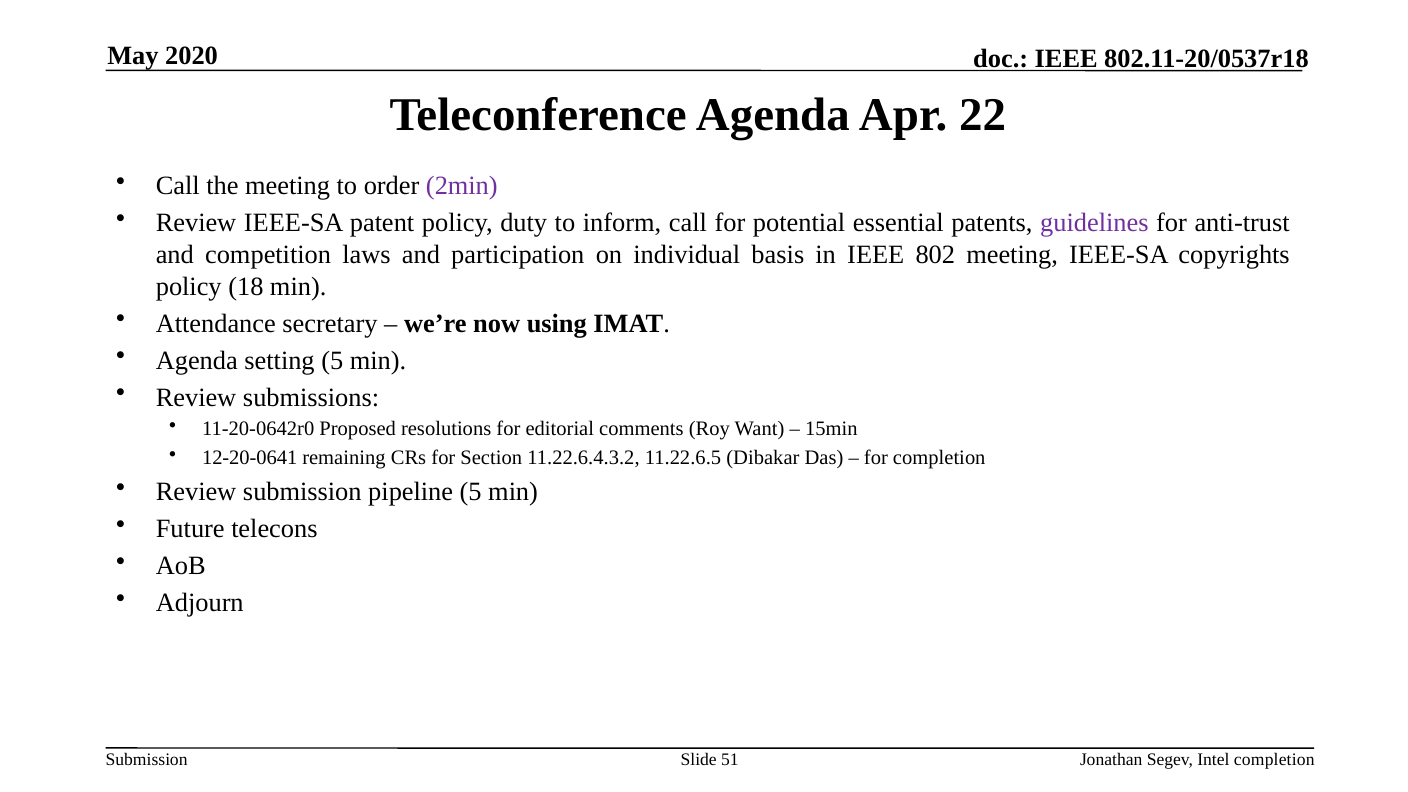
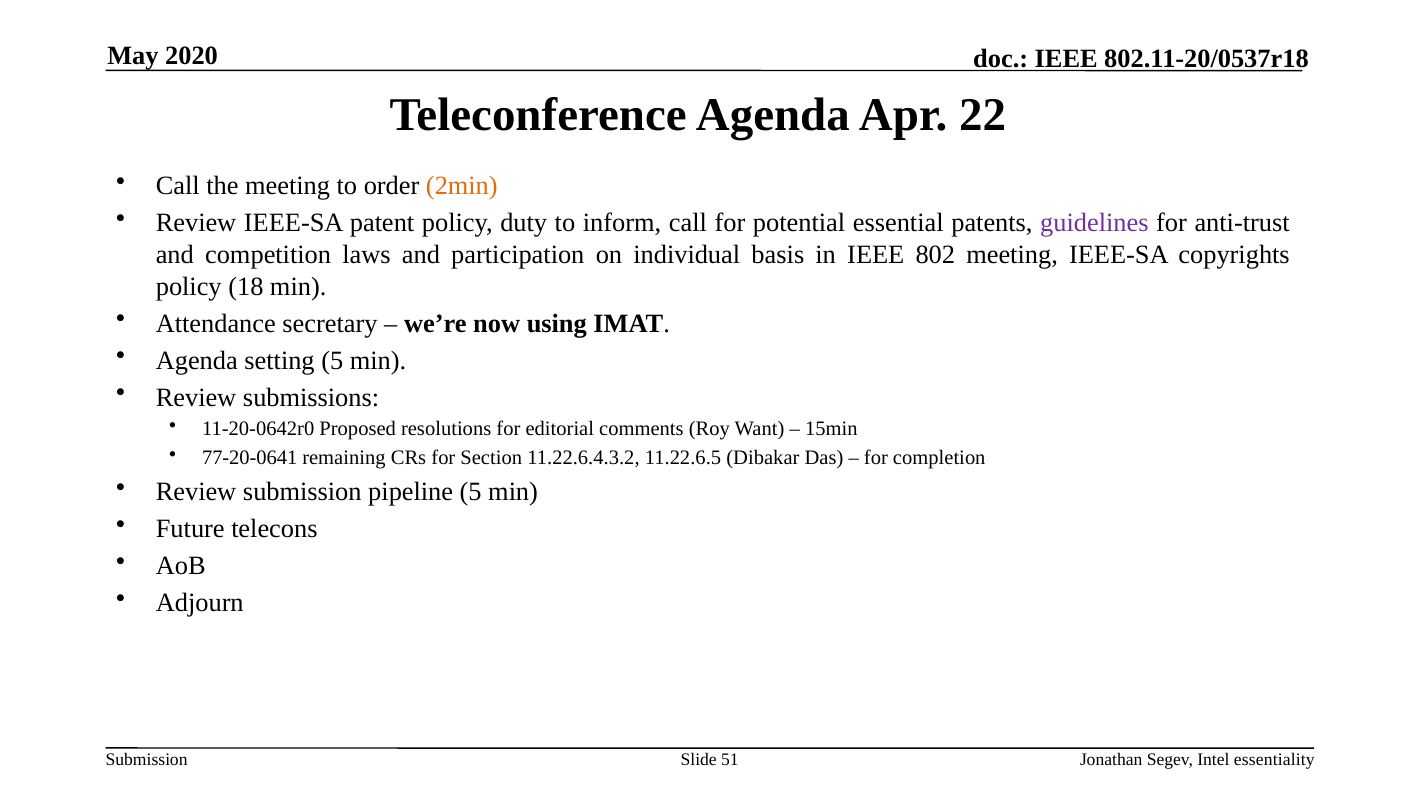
2min colour: purple -> orange
12-20-0641: 12-20-0641 -> 77-20-0641
Intel completion: completion -> essentiality
